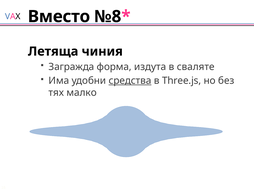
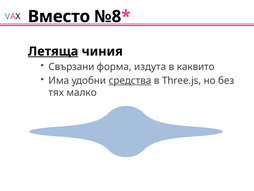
Летяща underline: none -> present
Загражда: Загражда -> Свързани
сваляте: сваляте -> каквито
